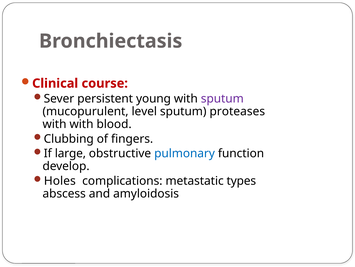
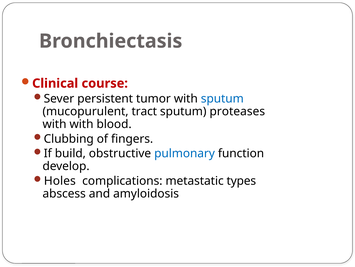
young: young -> tumor
sputum at (222, 98) colour: purple -> blue
level: level -> tract
large: large -> build
